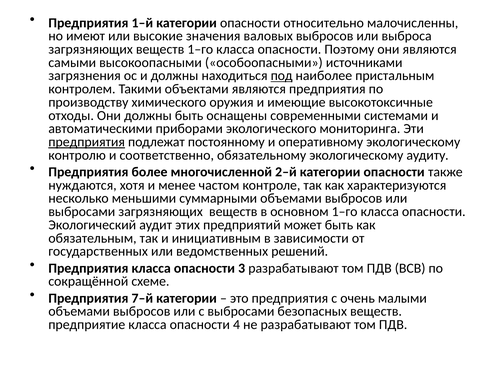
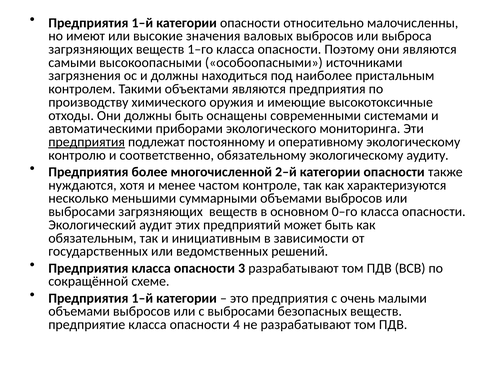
под underline: present -> none
основном 1–го: 1–го -> 0–го
7–й at (142, 298): 7–й -> 1–й
